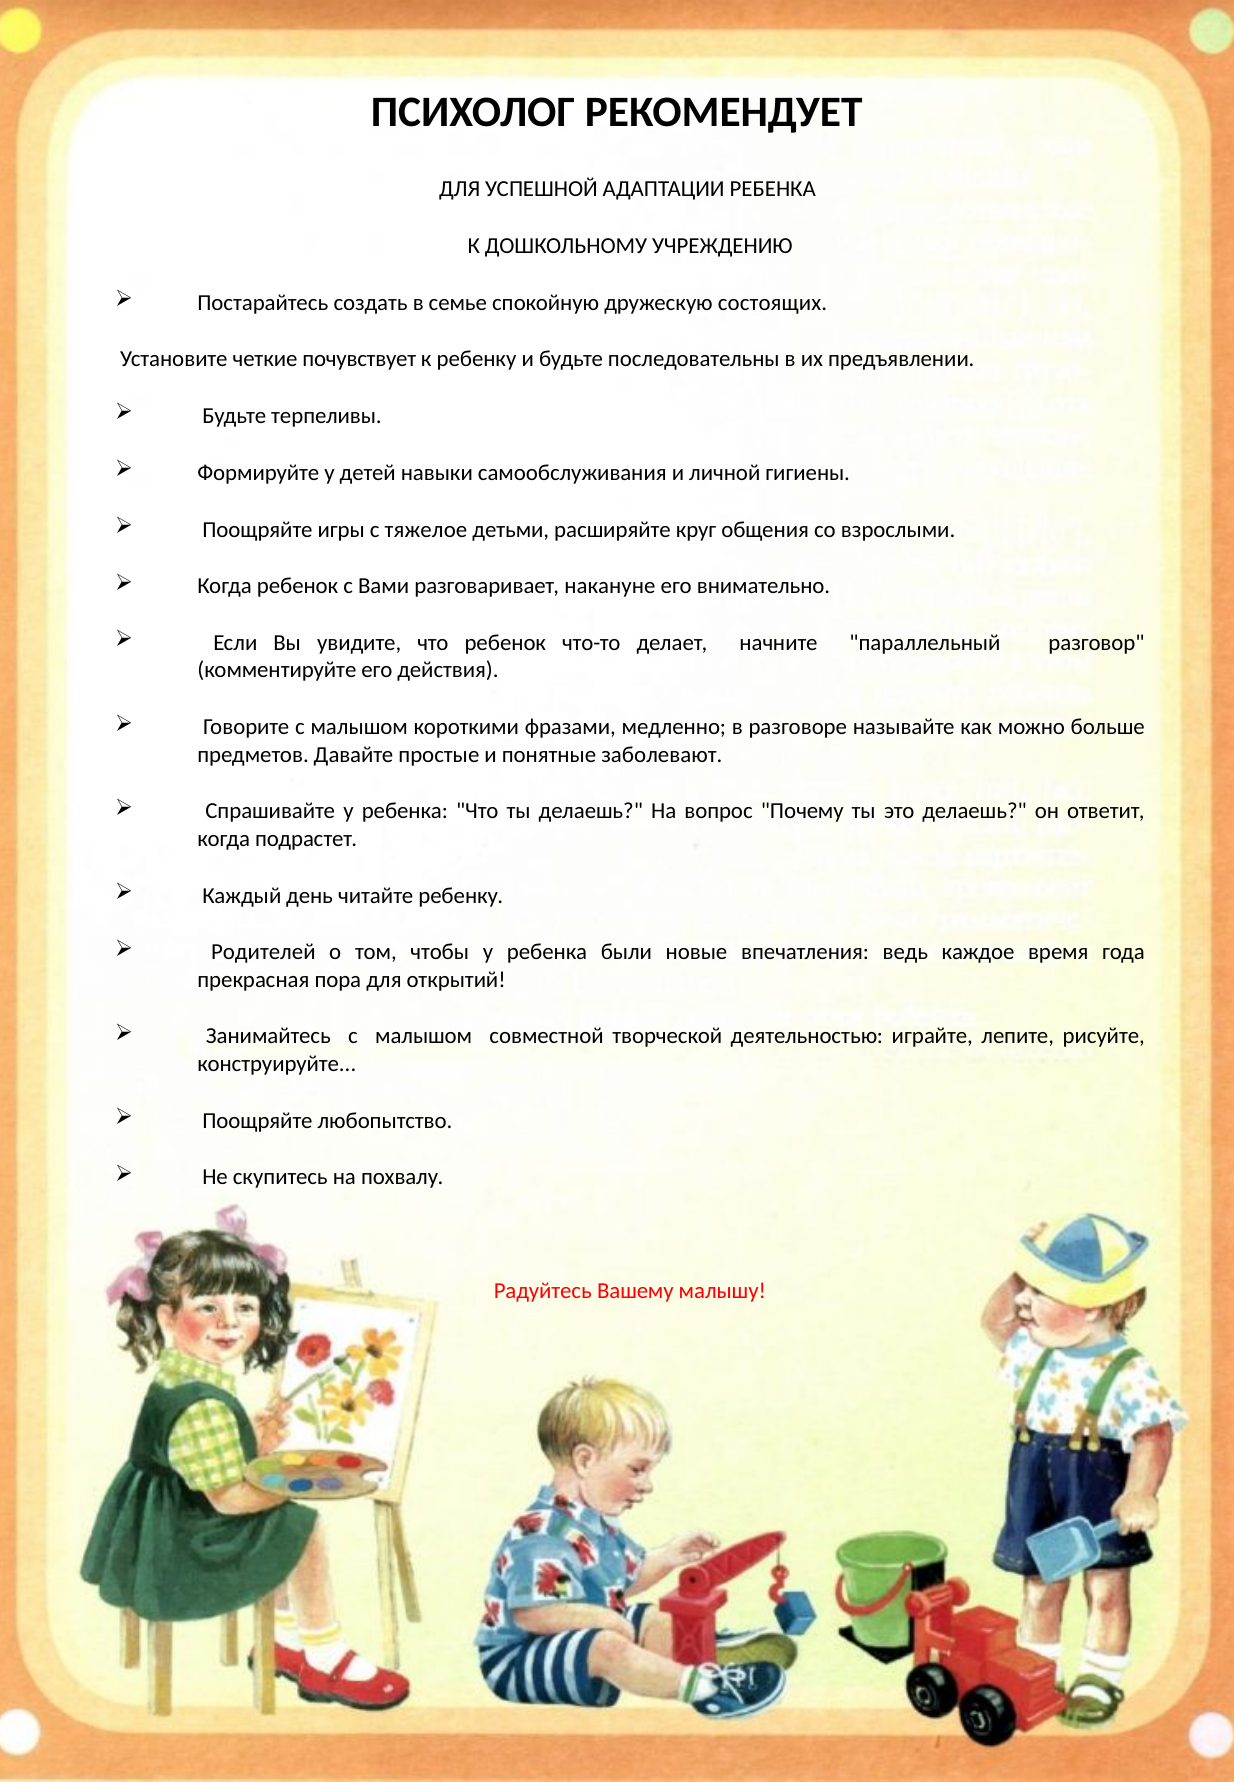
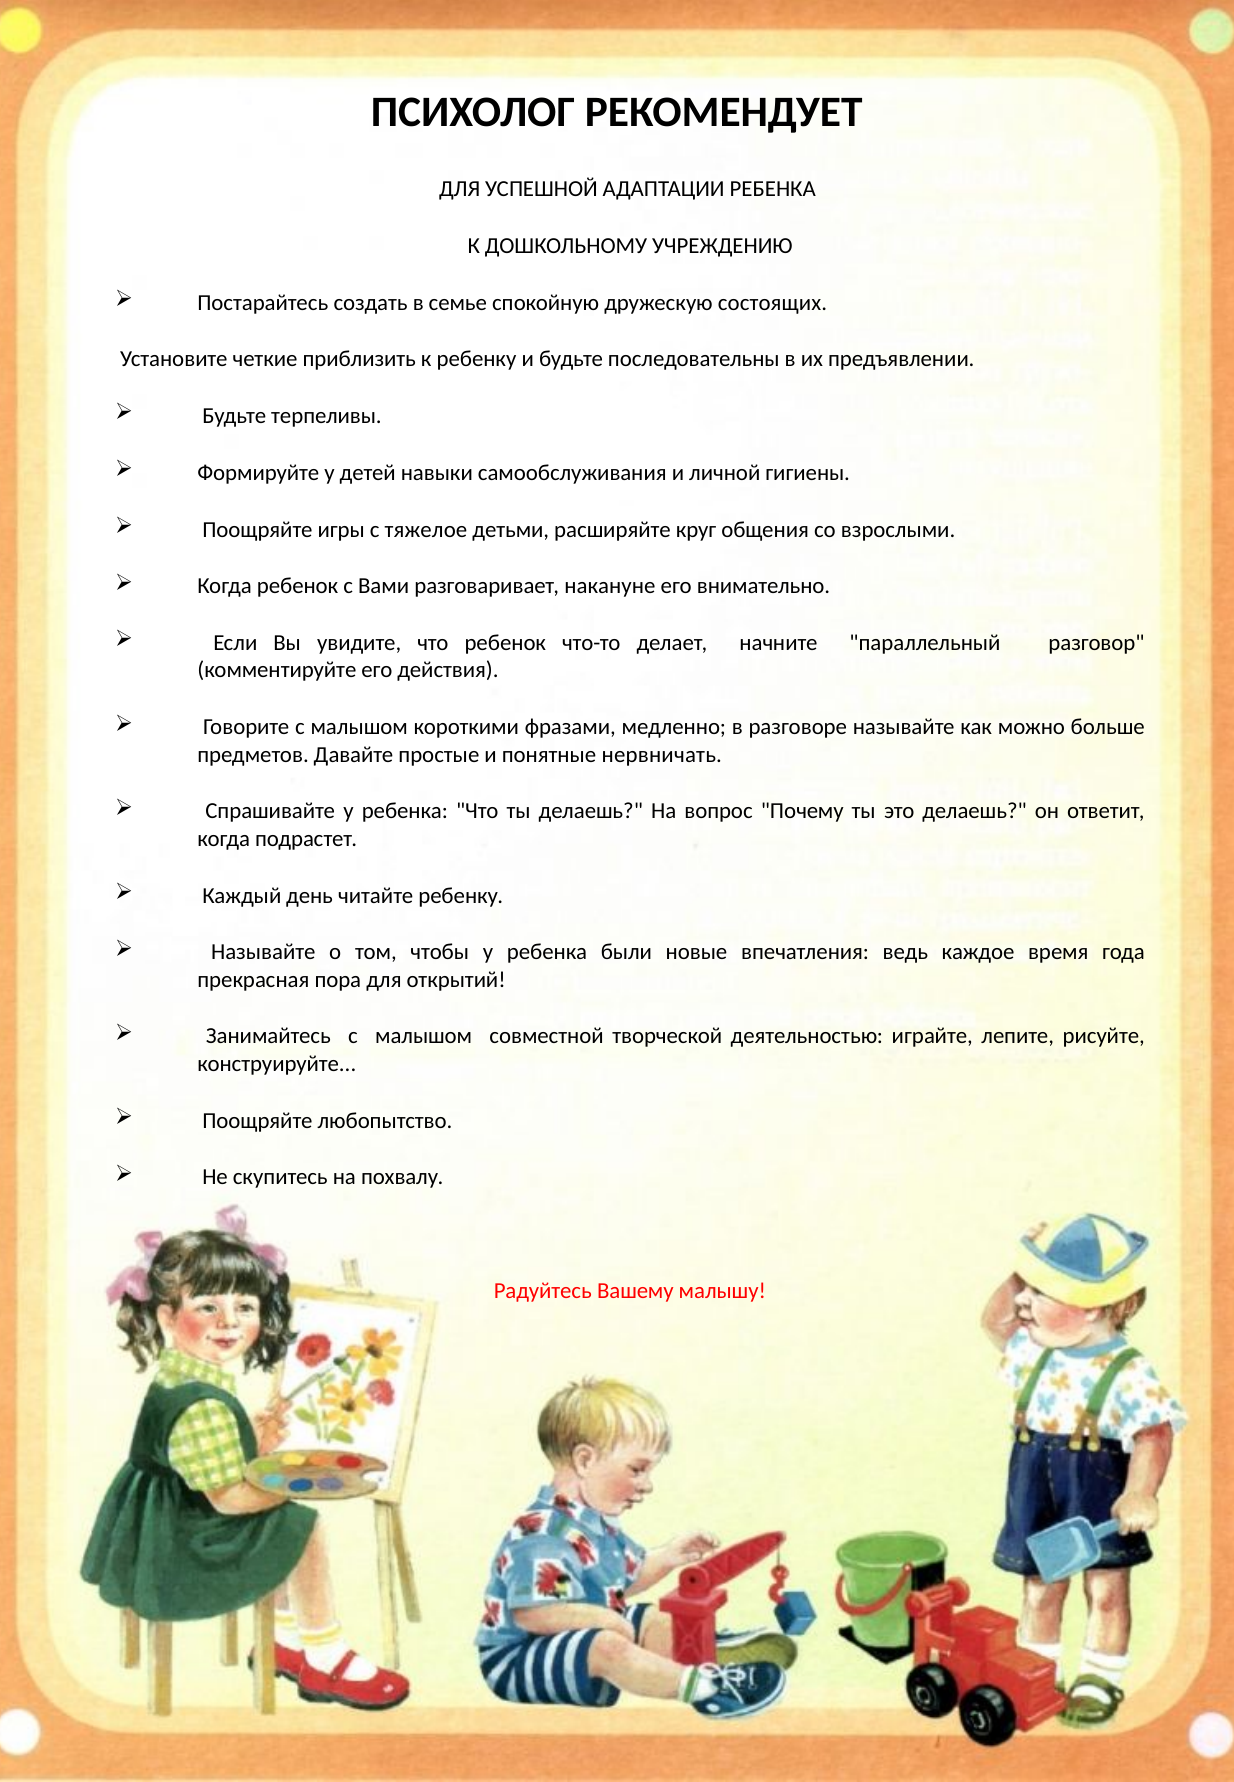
почувствует: почувствует -> приблизить
заболевают: заболевают -> нервничать
Родителей at (263, 953): Родителей -> Называйте
